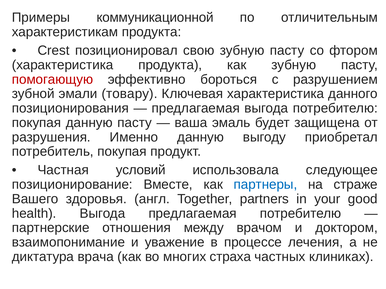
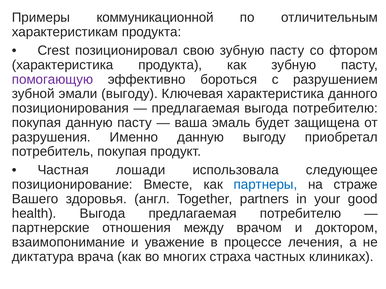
помогающую colour: red -> purple
эмали товару: товару -> выгоду
условий: условий -> лошади
